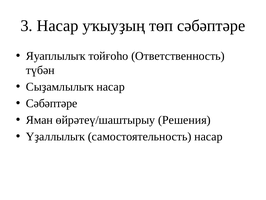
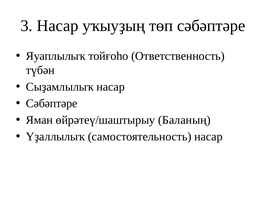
Решения: Решения -> Баланың
